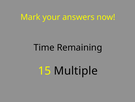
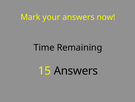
15 Multiple: Multiple -> Answers
